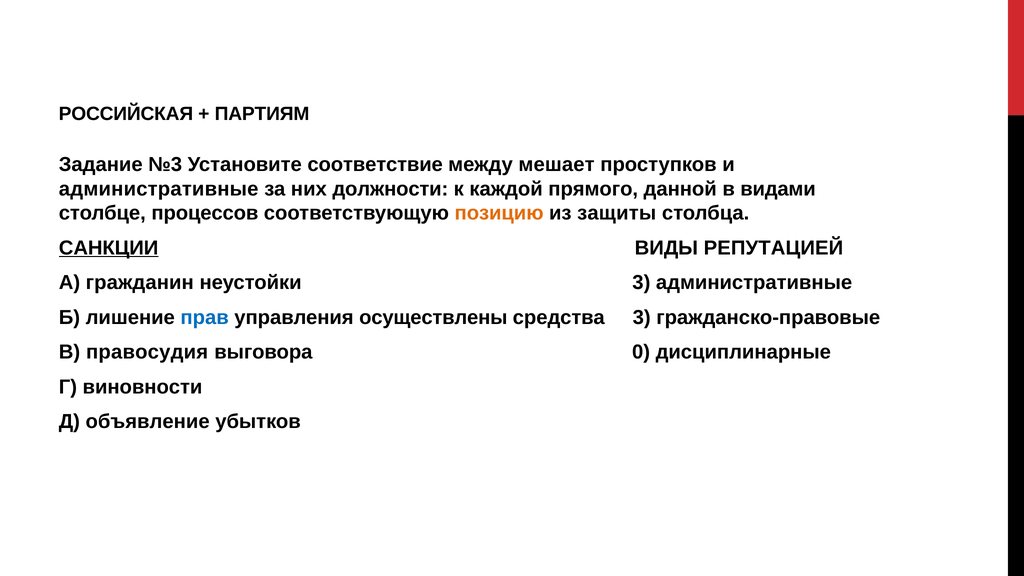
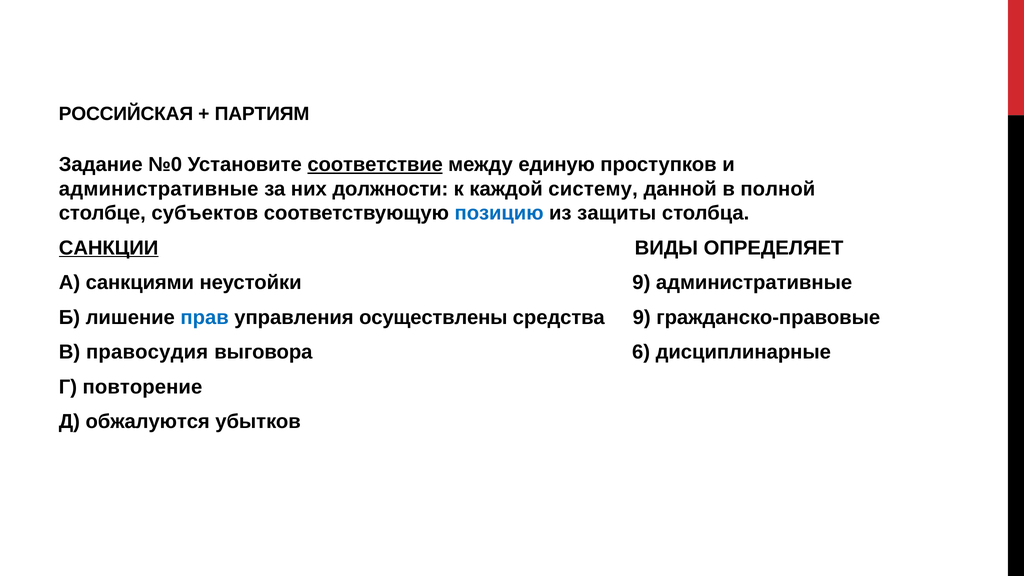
№3: №3 -> №0
соответствие underline: none -> present
мешает: мешает -> единую
прямого: прямого -> систему
видами: видами -> полной
процессов: процессов -> субъектов
позицию colour: orange -> blue
РЕПУТАЦИЕЙ: РЕПУТАЦИЕЙ -> ОПРЕДЕЛЯЕТ
гражданин: гражданин -> санкциями
неустойки 3: 3 -> 9
средства 3: 3 -> 9
0: 0 -> 6
виновности: виновности -> повторение
объявление: объявление -> обжалуются
